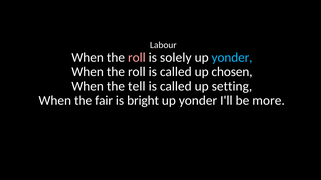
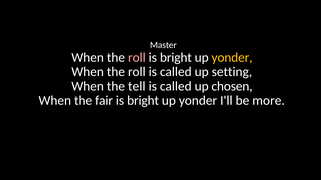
Labour: Labour -> Master
solely at (176, 58): solely -> bright
yonder at (232, 58) colour: light blue -> yellow
chosen: chosen -> setting
setting: setting -> chosen
